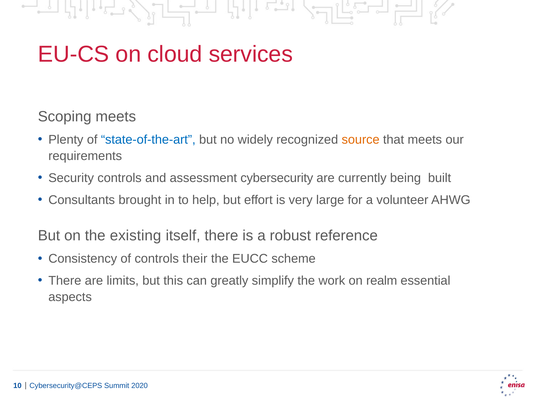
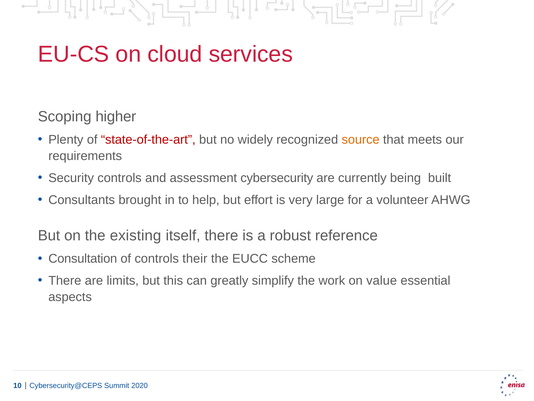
Scoping meets: meets -> higher
state-of-the-art colour: blue -> red
Consistency: Consistency -> Consultation
realm: realm -> value
